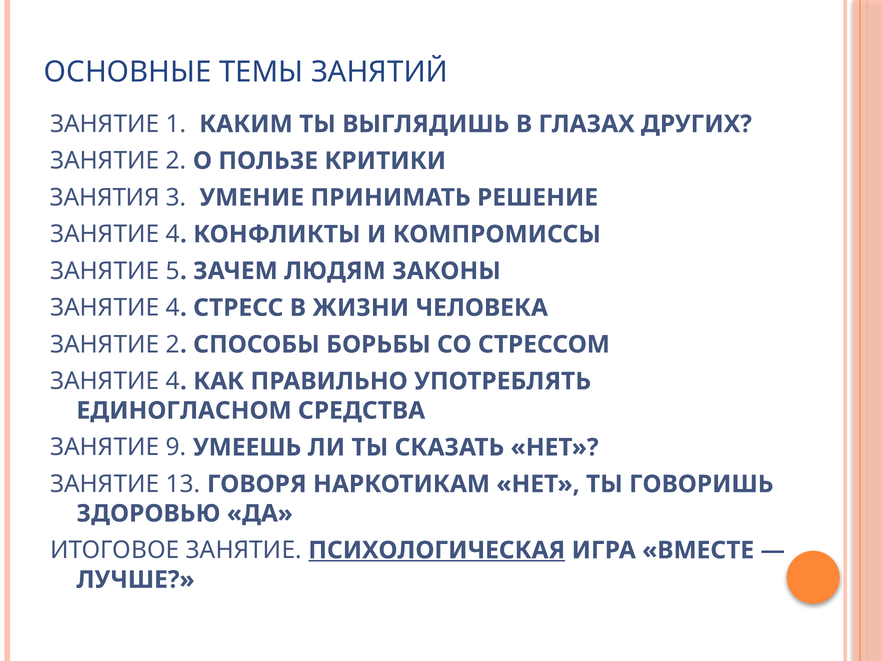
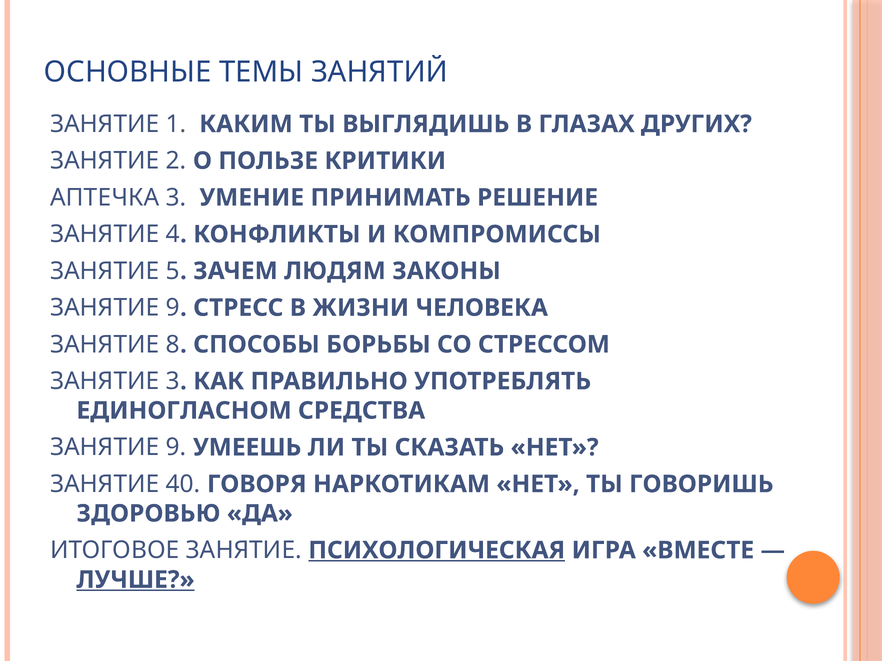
ЗАНЯТИЯ: ЗАНЯТИЯ -> АПТЕЧКА
4 at (173, 308): 4 -> 9
2 at (173, 345): 2 -> 8
4 at (173, 382): 4 -> 3
13: 13 -> 40
ЛУЧШЕ underline: none -> present
